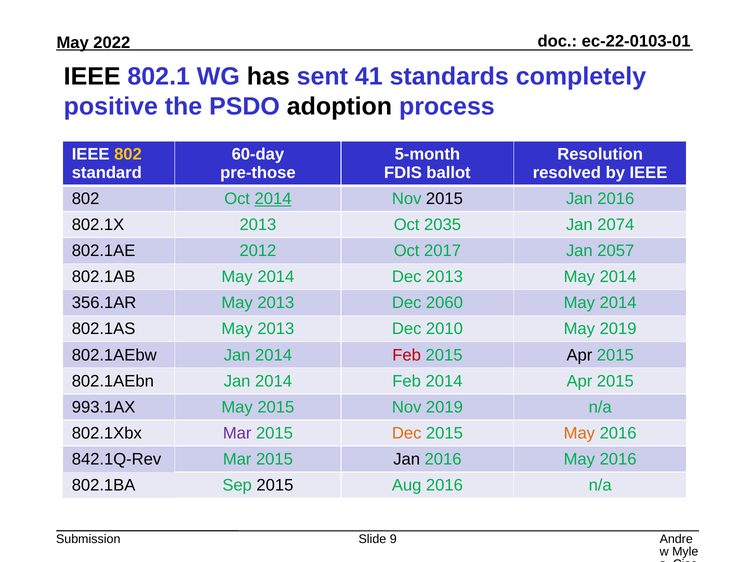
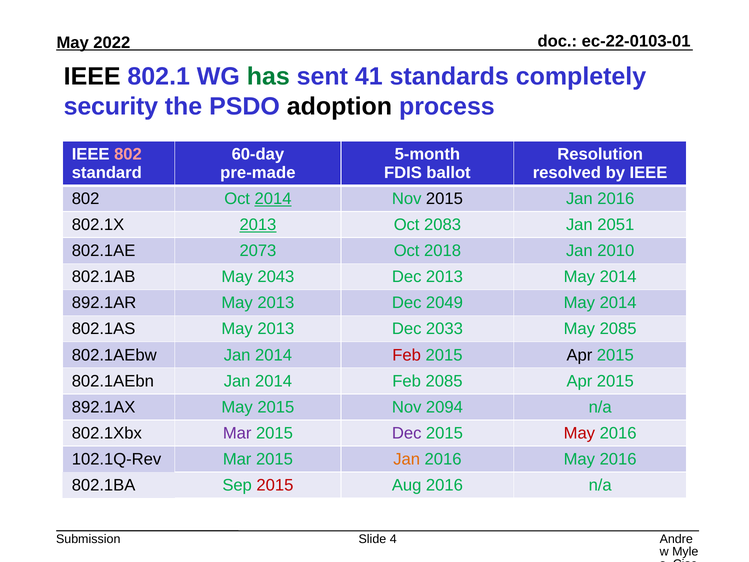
has colour: black -> green
positive: positive -> security
802 at (128, 154) colour: yellow -> pink
pre-those: pre-those -> pre-made
2013 at (258, 225) underline: none -> present
2035: 2035 -> 2083
2074: 2074 -> 2051
2012: 2012 -> 2073
2017: 2017 -> 2018
2057: 2057 -> 2010
802.1AB May 2014: 2014 -> 2043
356.1AR: 356.1AR -> 892.1AR
2060: 2060 -> 2049
2010: 2010 -> 2033
May 2019: 2019 -> 2085
Feb 2014: 2014 -> 2085
993.1AX: 993.1AX -> 892.1AX
Nov 2019: 2019 -> 2094
Dec at (407, 433) colour: orange -> purple
May at (579, 433) colour: orange -> red
842.1Q-Rev: 842.1Q-Rev -> 102.1Q-Rev
Jan at (407, 459) colour: black -> orange
2015 at (275, 485) colour: black -> red
9: 9 -> 4
